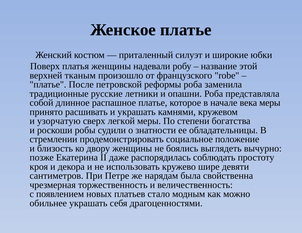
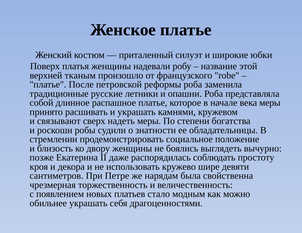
узорчатую: узорчатую -> связывают
легкой: легкой -> надеть
